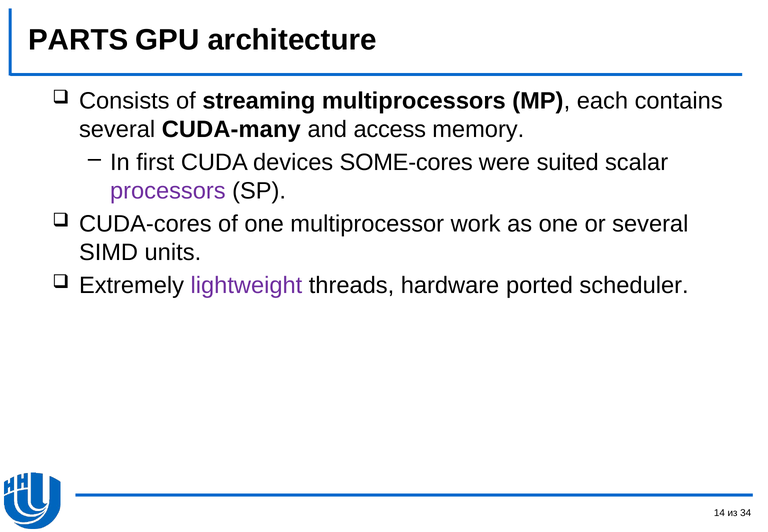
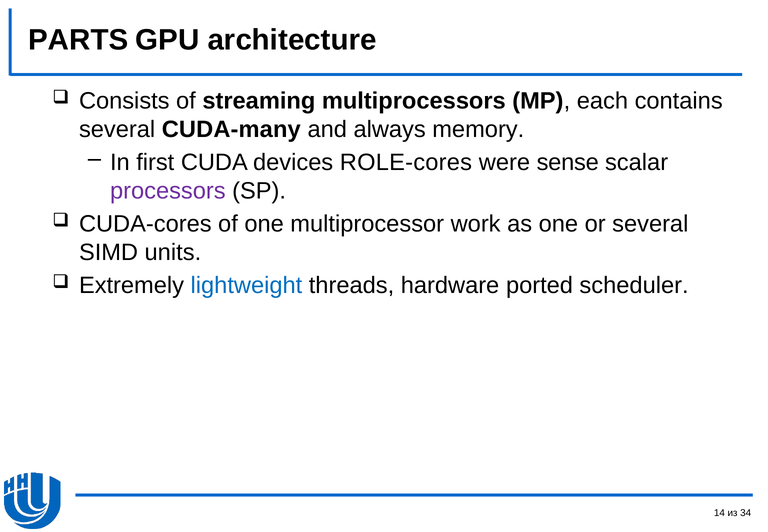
access: access -> always
SOME-cores: SOME-cores -> ROLE-cores
suited: suited -> sense
lightweight colour: purple -> blue
